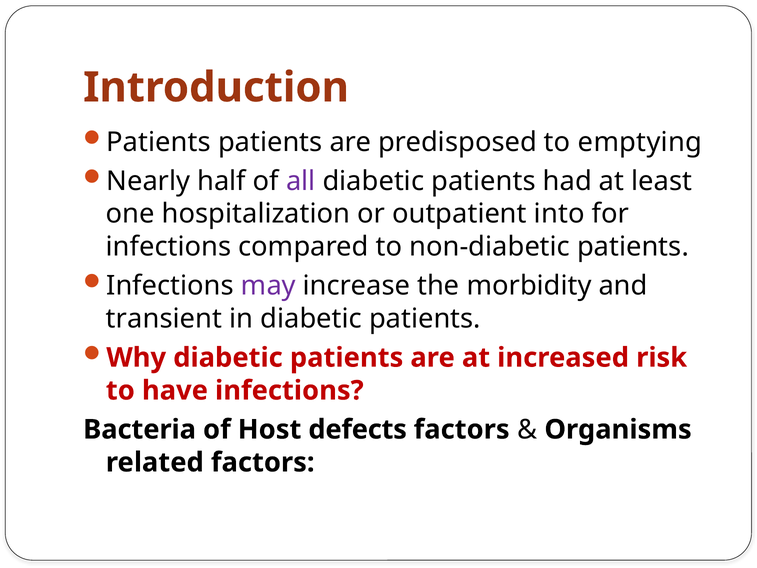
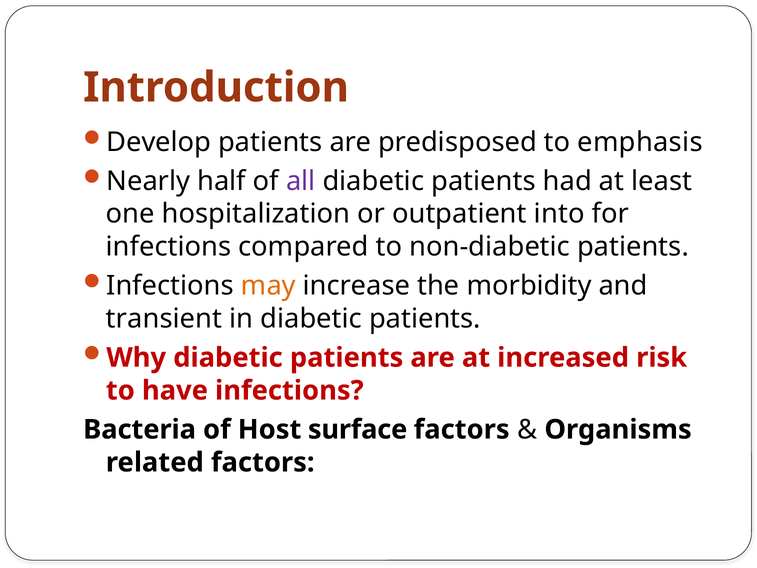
Patients at (159, 142): Patients -> Develop
emptying: emptying -> emphasis
may colour: purple -> orange
defects: defects -> surface
